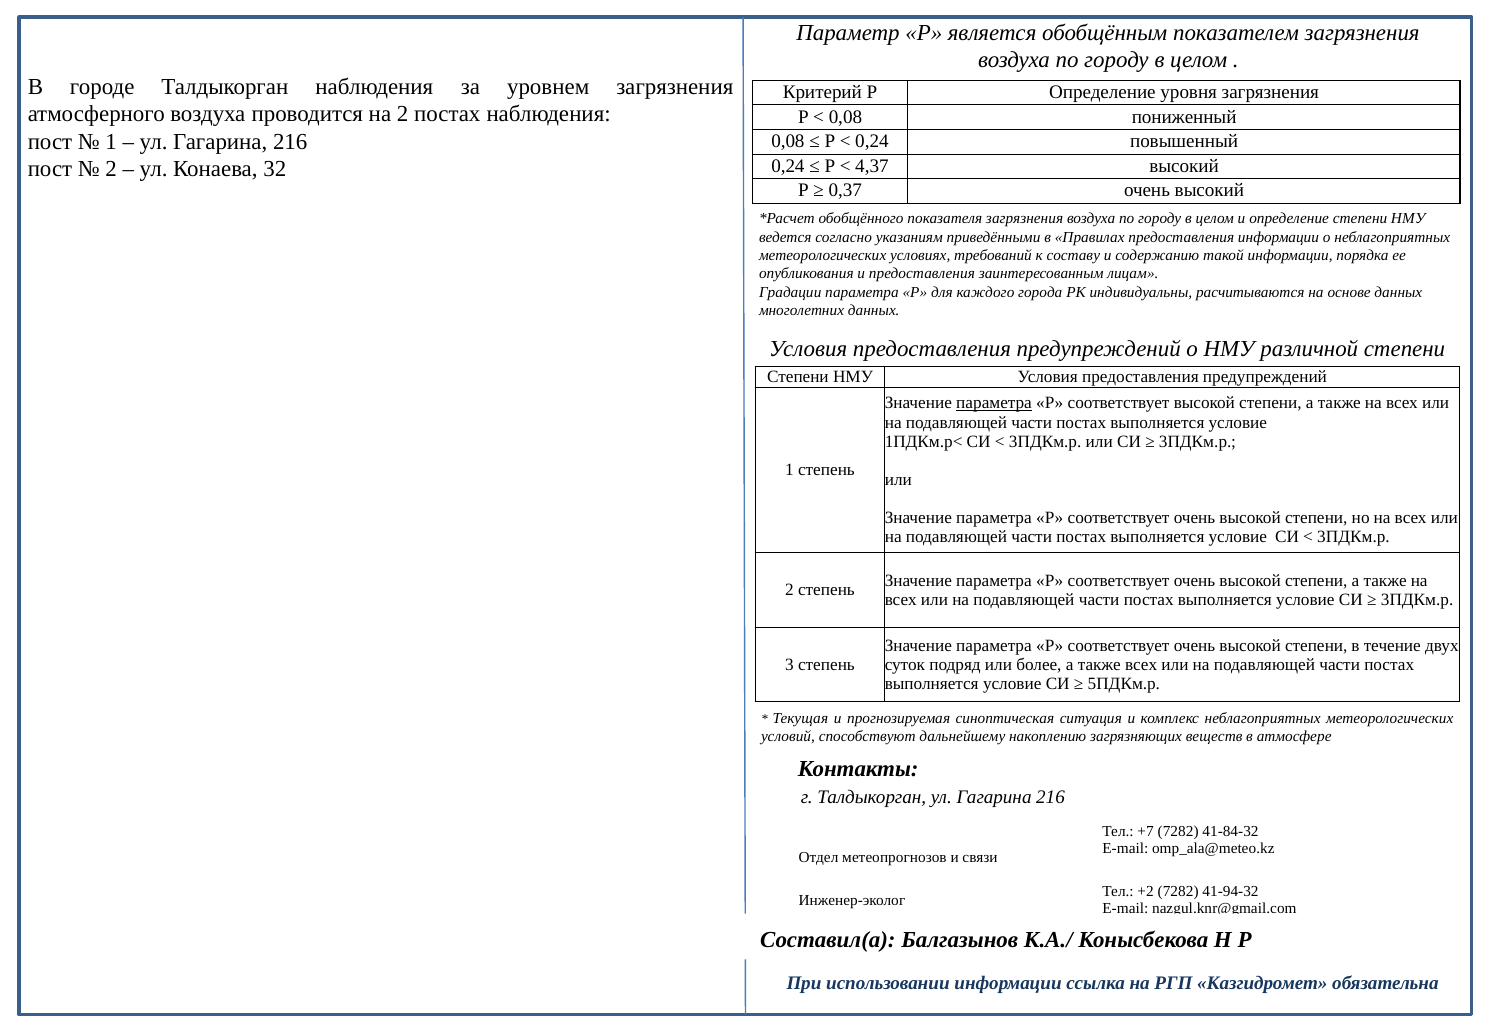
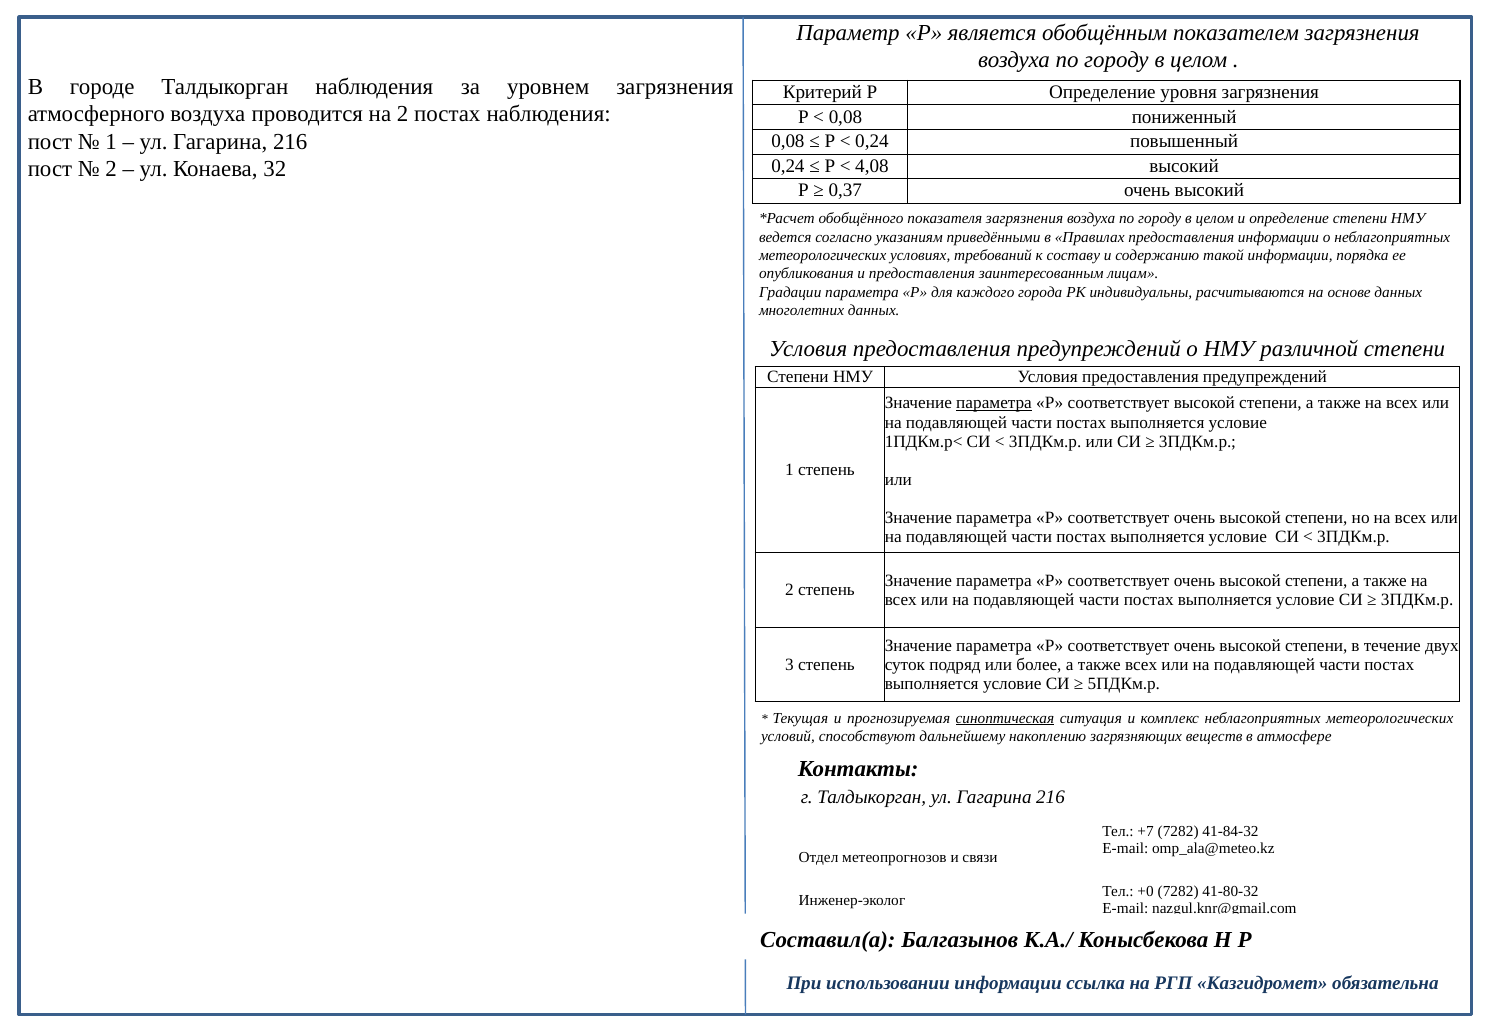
4,37: 4,37 -> 4,08
синоптическая underline: none -> present
+2: +2 -> +0
41-94-32: 41-94-32 -> 41-80-32
